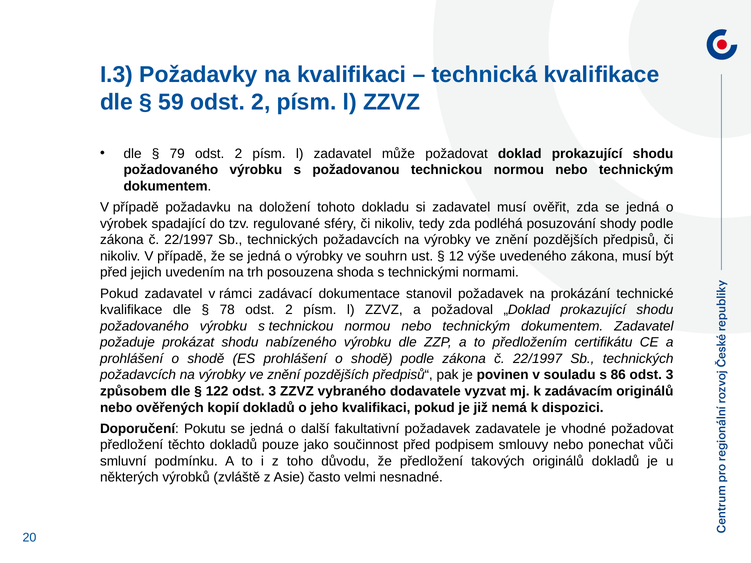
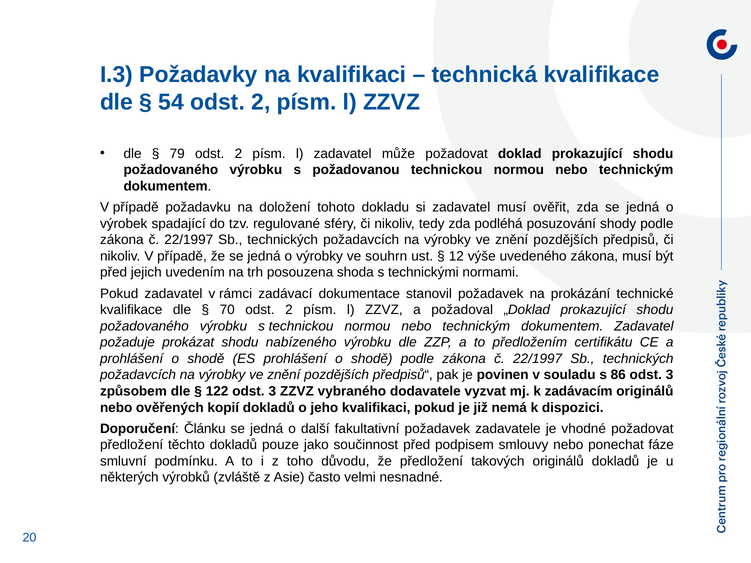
59: 59 -> 54
78: 78 -> 70
Pokutu: Pokutu -> Článku
vůči: vůči -> fáze
